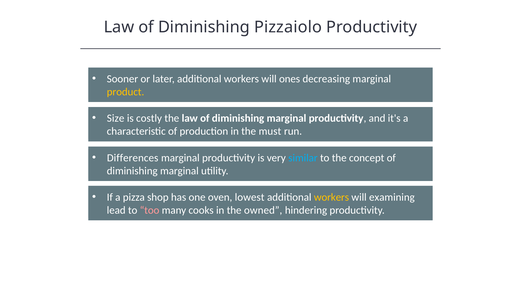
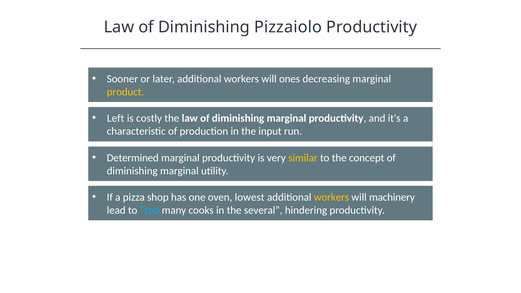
Size: Size -> Left
must: must -> input
Differences: Differences -> Determined
similar colour: light blue -> yellow
examining: examining -> machinery
too colour: pink -> light blue
owned: owned -> several
